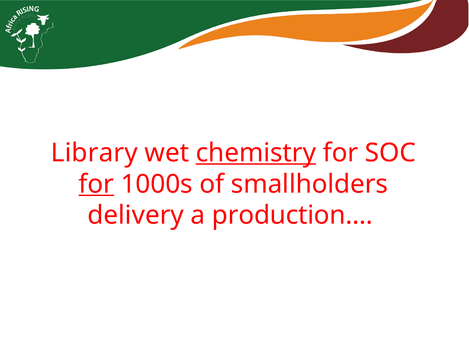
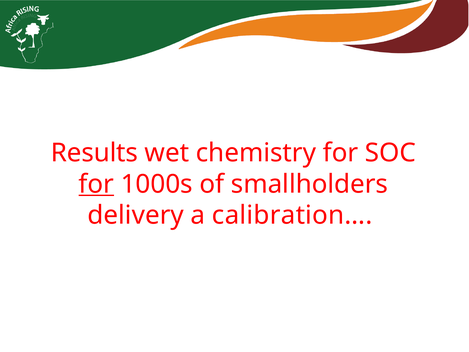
Library: Library -> Results
chemistry underline: present -> none
production…: production… -> calibration…
